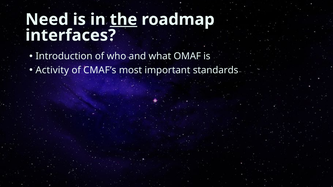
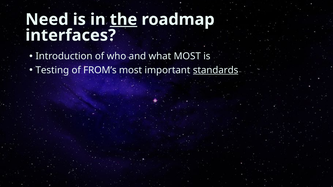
what OMAF: OMAF -> MOST
Activity: Activity -> Testing
CMAF’s: CMAF’s -> FROM’s
standards underline: none -> present
